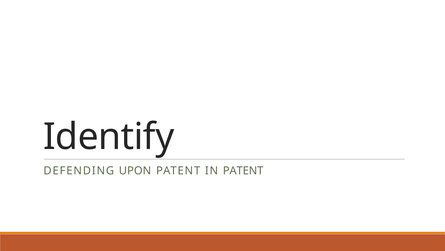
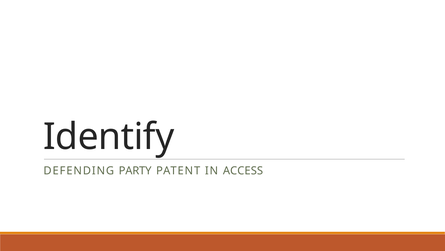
UPON: UPON -> PARTY
IN PATENT: PATENT -> ACCESS
